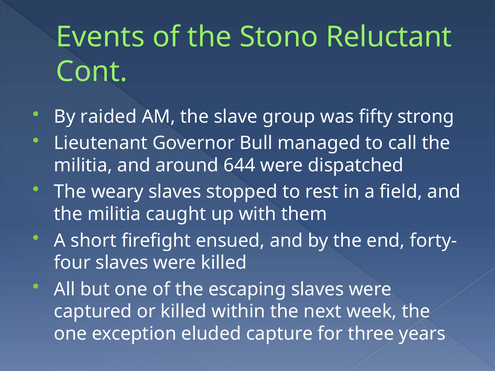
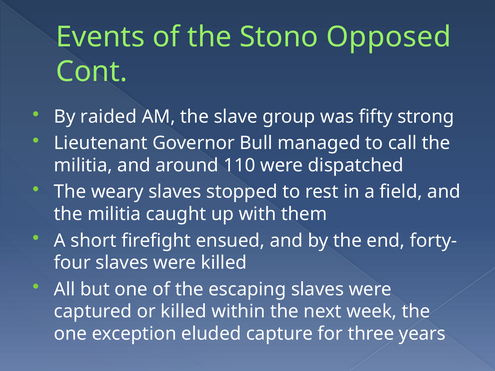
Reluctant: Reluctant -> Opposed
644: 644 -> 110
